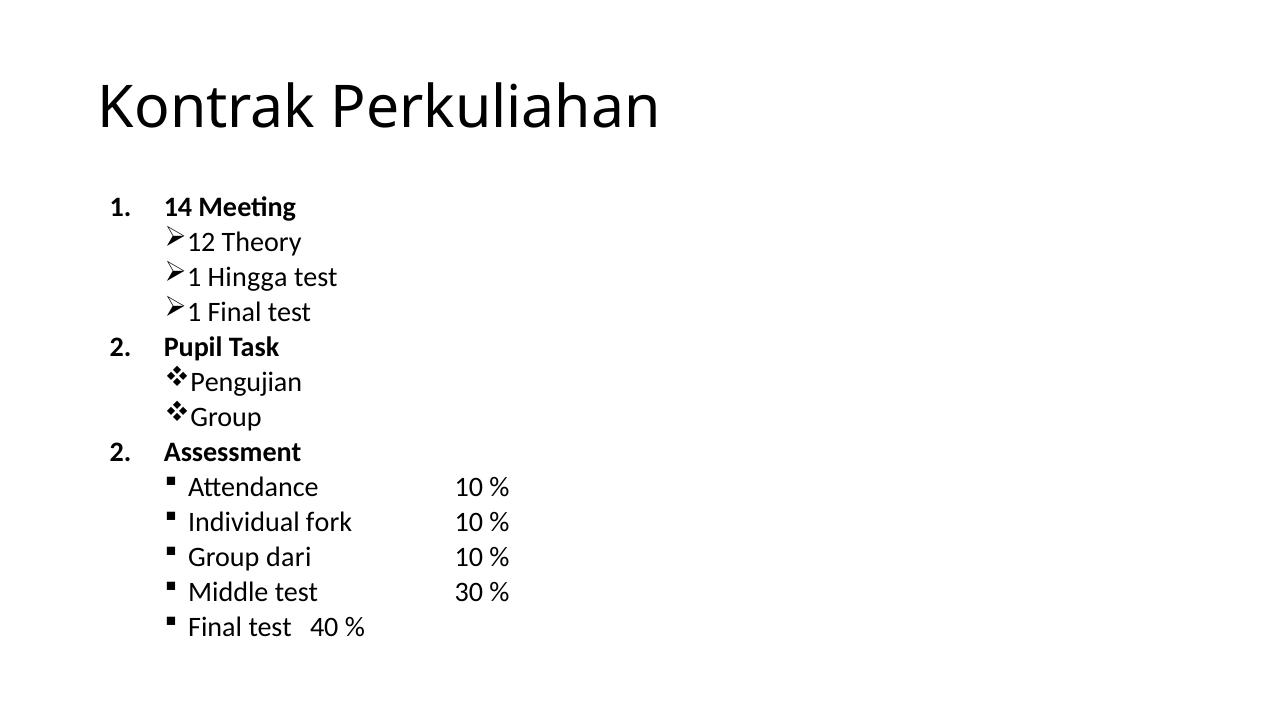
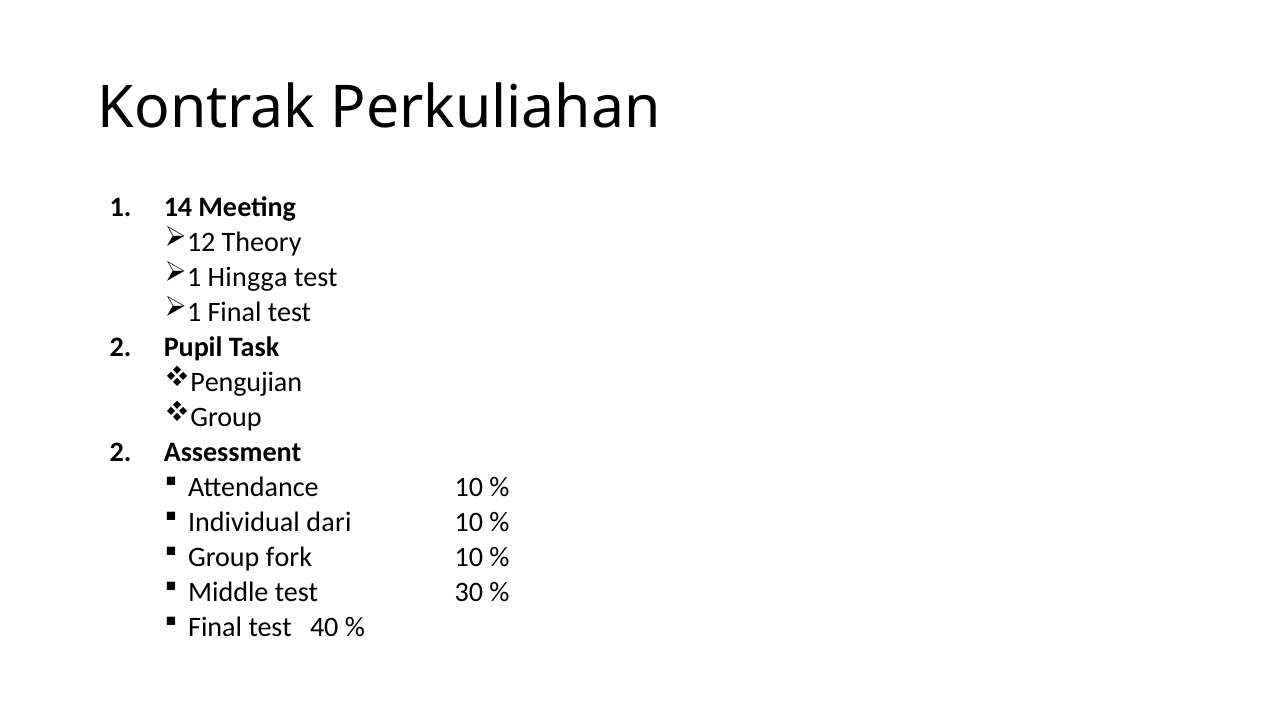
fork: fork -> dari
dari: dari -> fork
